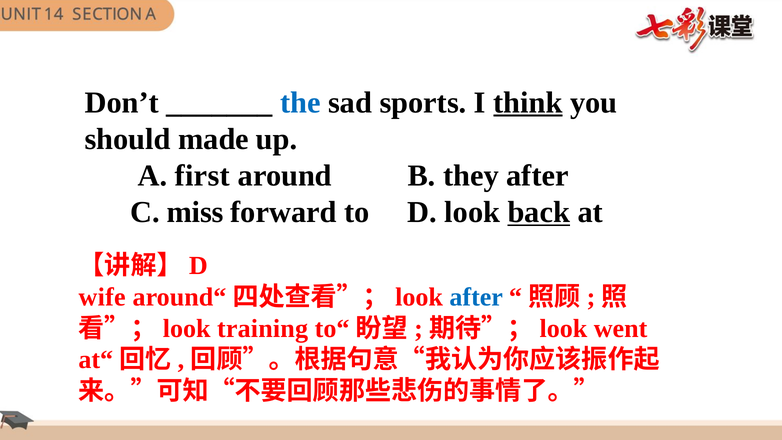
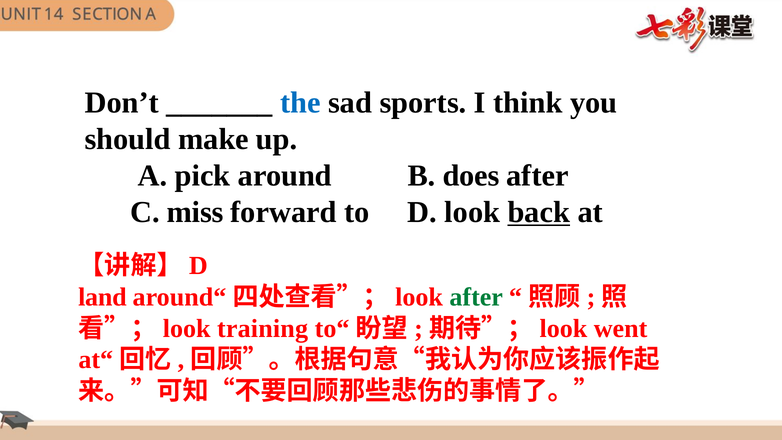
think underline: present -> none
made: made -> make
first: first -> pick
they: they -> does
wife: wife -> land
after at (476, 297) colour: blue -> green
